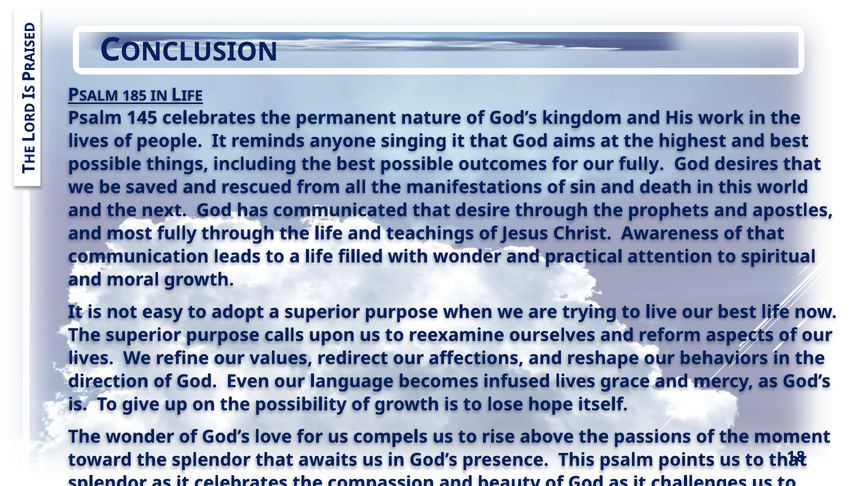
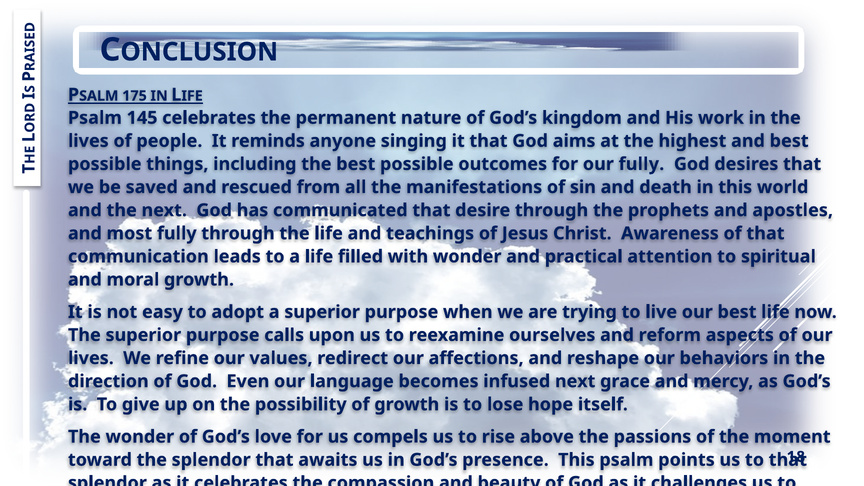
185: 185 -> 175
infused lives: lives -> next
